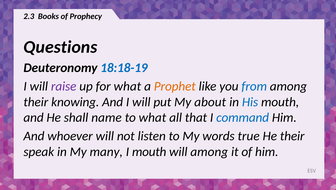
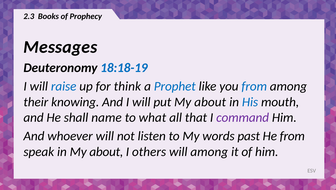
Questions: Questions -> Messages
raise colour: purple -> blue
for what: what -> think
Prophet colour: orange -> blue
command colour: blue -> purple
true: true -> past
He their: their -> from
in My many: many -> about
I mouth: mouth -> others
